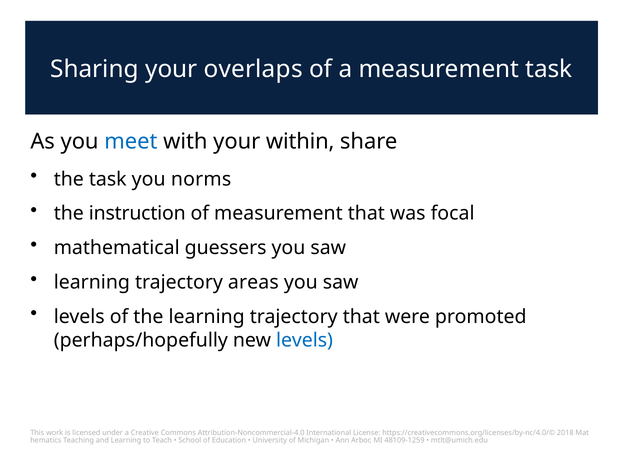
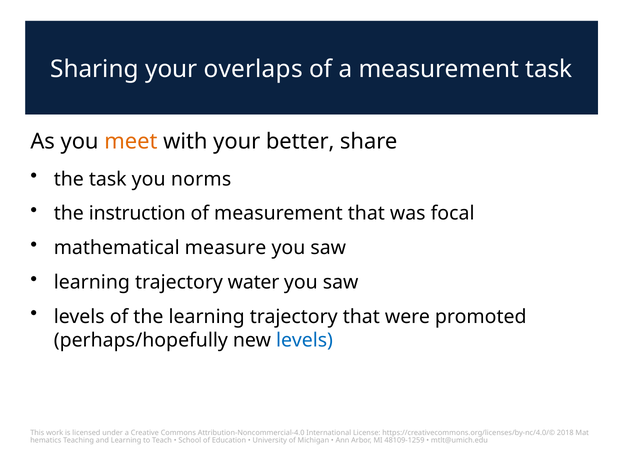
meet colour: blue -> orange
within: within -> better
guessers: guessers -> measure
areas: areas -> water
